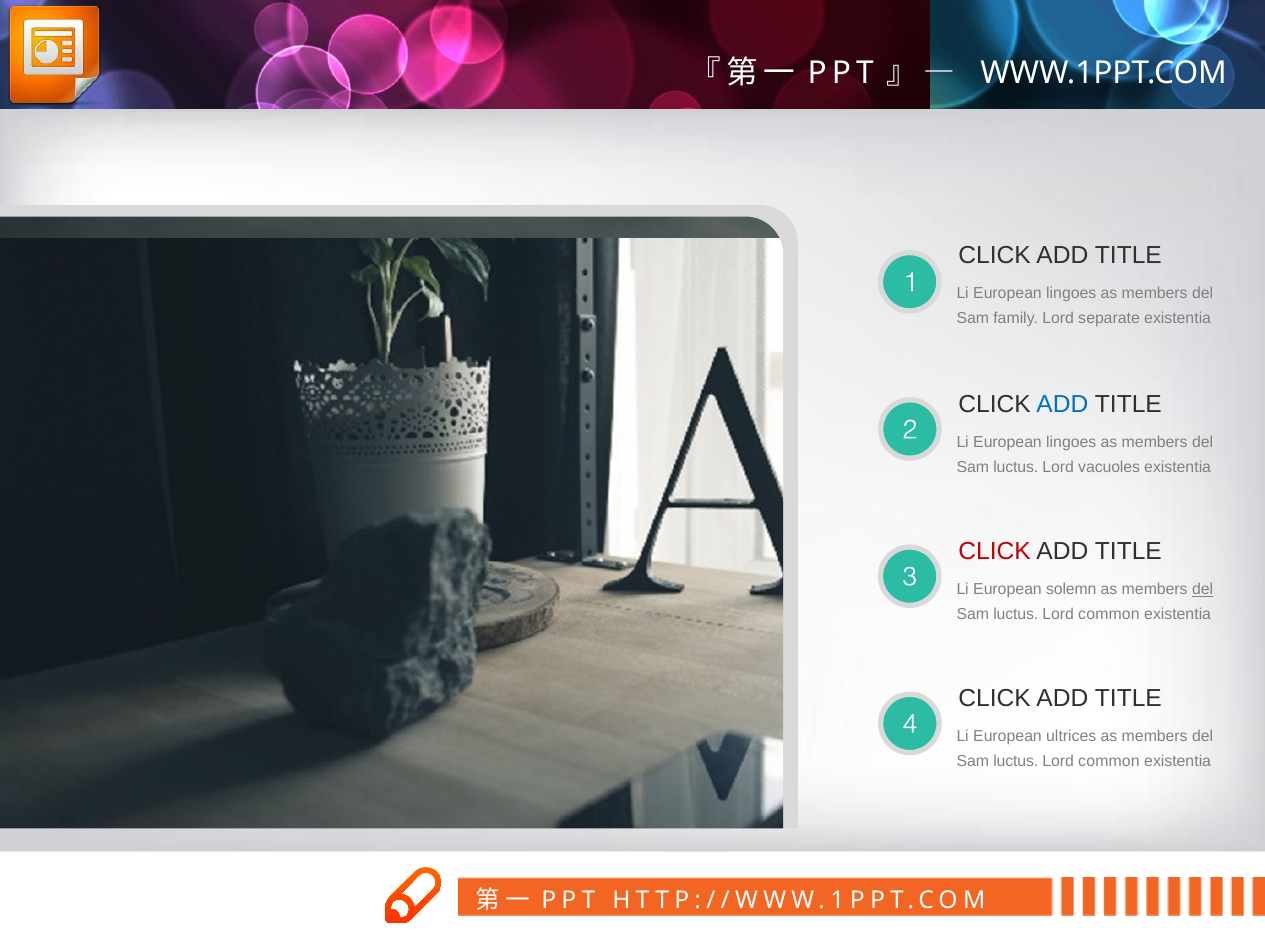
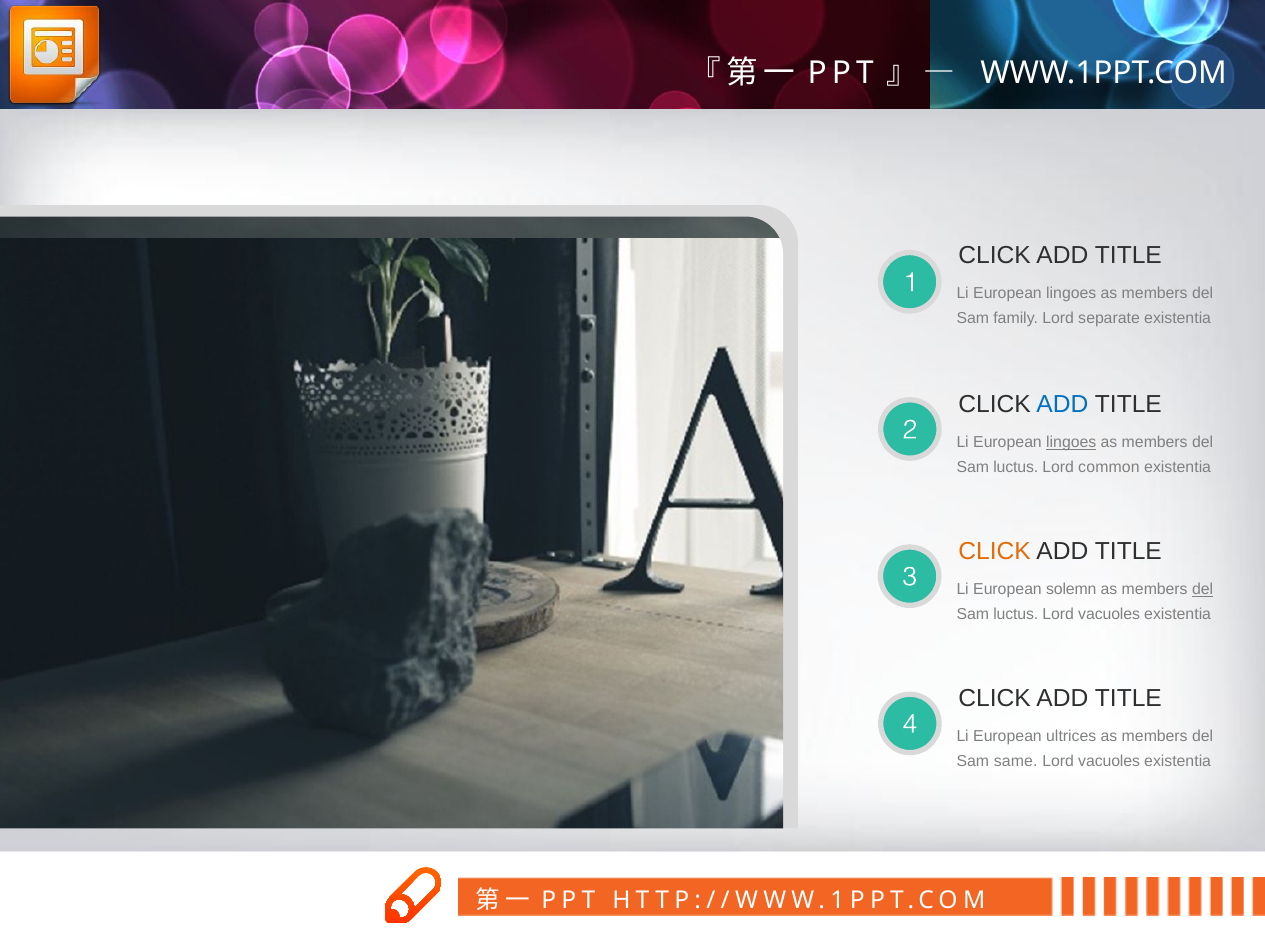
lingoes at (1071, 443) underline: none -> present
vacuoles: vacuoles -> common
CLICK at (995, 552) colour: red -> orange
common at (1109, 615): common -> vacuoles
luctus at (1016, 762): luctus -> same
common at (1109, 762): common -> vacuoles
